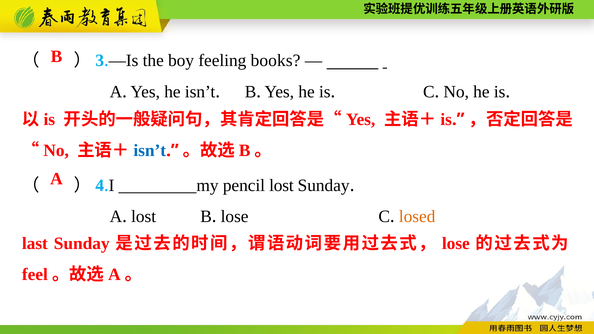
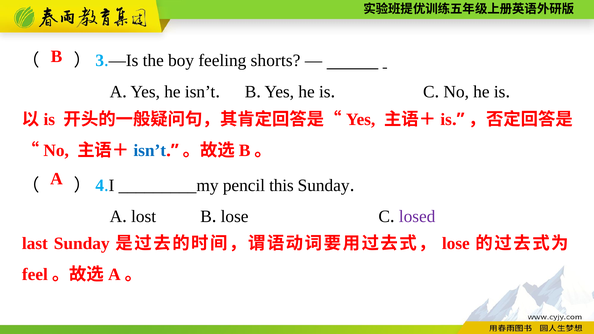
books: books -> shorts
pencil lost: lost -> this
losed colour: orange -> purple
